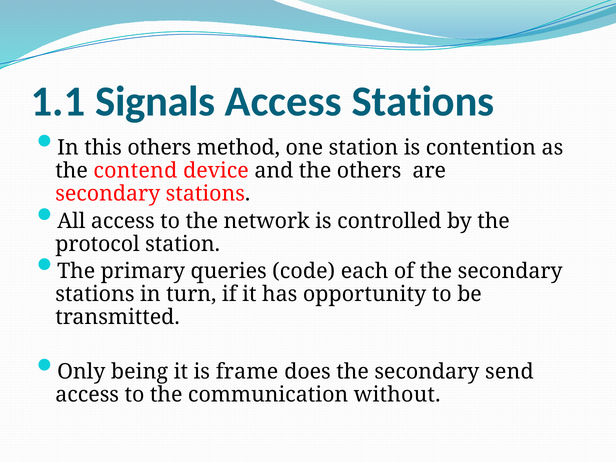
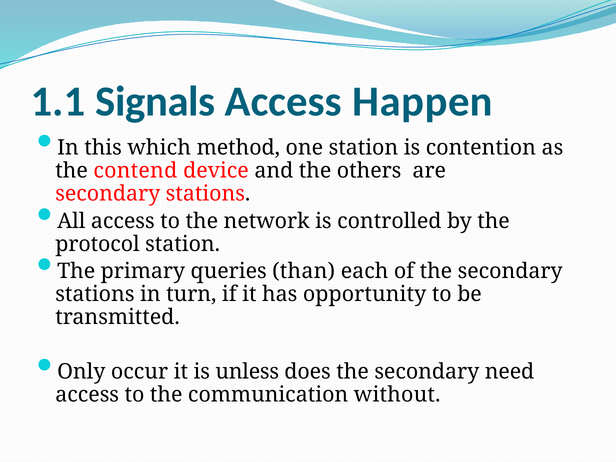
Access Stations: Stations -> Happen
this others: others -> which
code: code -> than
being: being -> occur
frame: frame -> unless
send: send -> need
